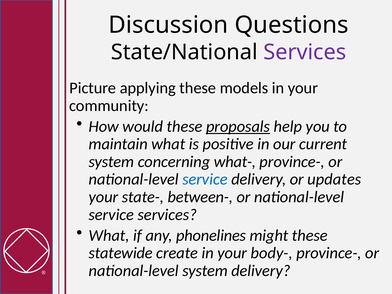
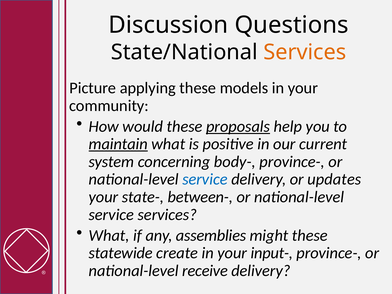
Services at (305, 52) colour: purple -> orange
maintain underline: none -> present
what-: what- -> body-
phonelines: phonelines -> assemblies
body-: body- -> input-
national-level system: system -> receive
